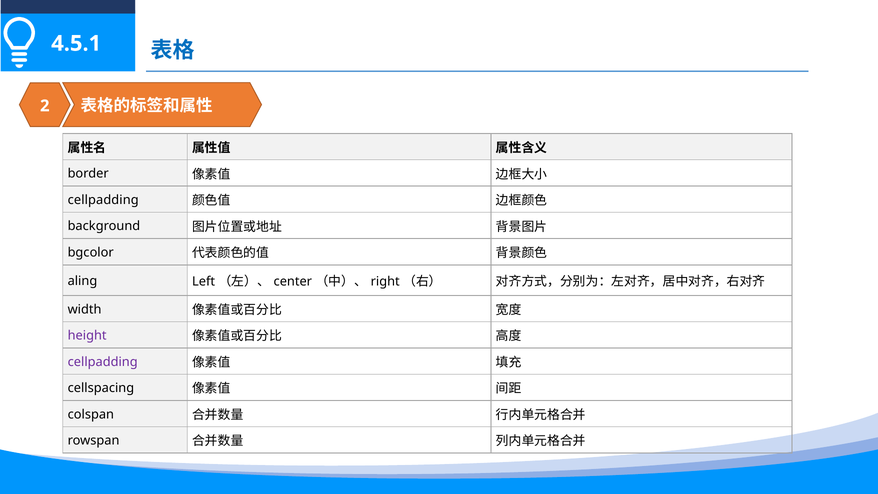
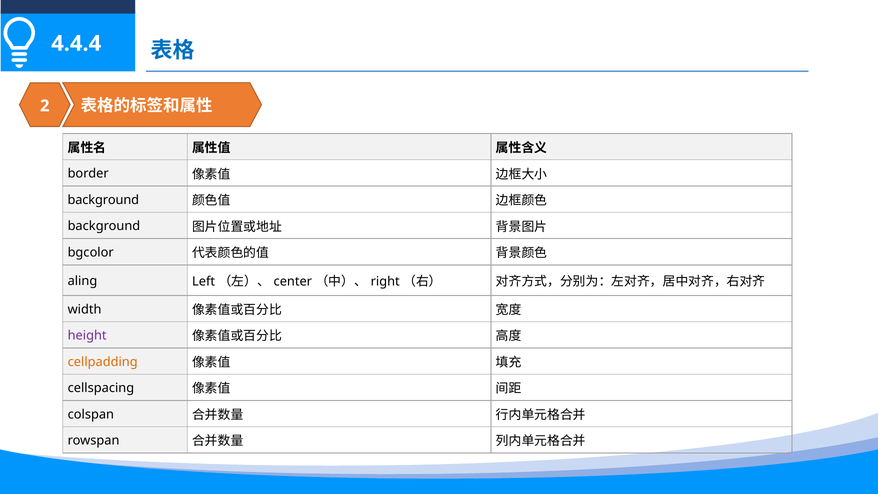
4.5.1: 4.5.1 -> 4.4.4
cellpadding at (103, 200): cellpadding -> background
cellpadding at (103, 362) colour: purple -> orange
